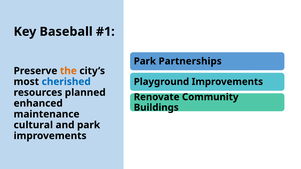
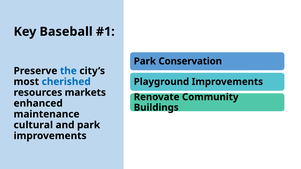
Partnerships: Partnerships -> Conservation
the colour: orange -> blue
planned: planned -> markets
